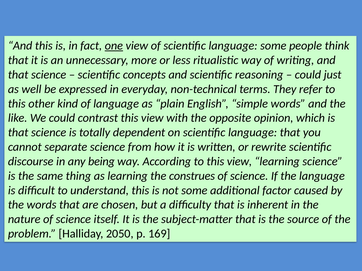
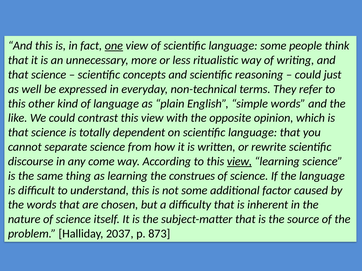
being: being -> come
view at (239, 162) underline: none -> present
2050: 2050 -> 2037
169: 169 -> 873
